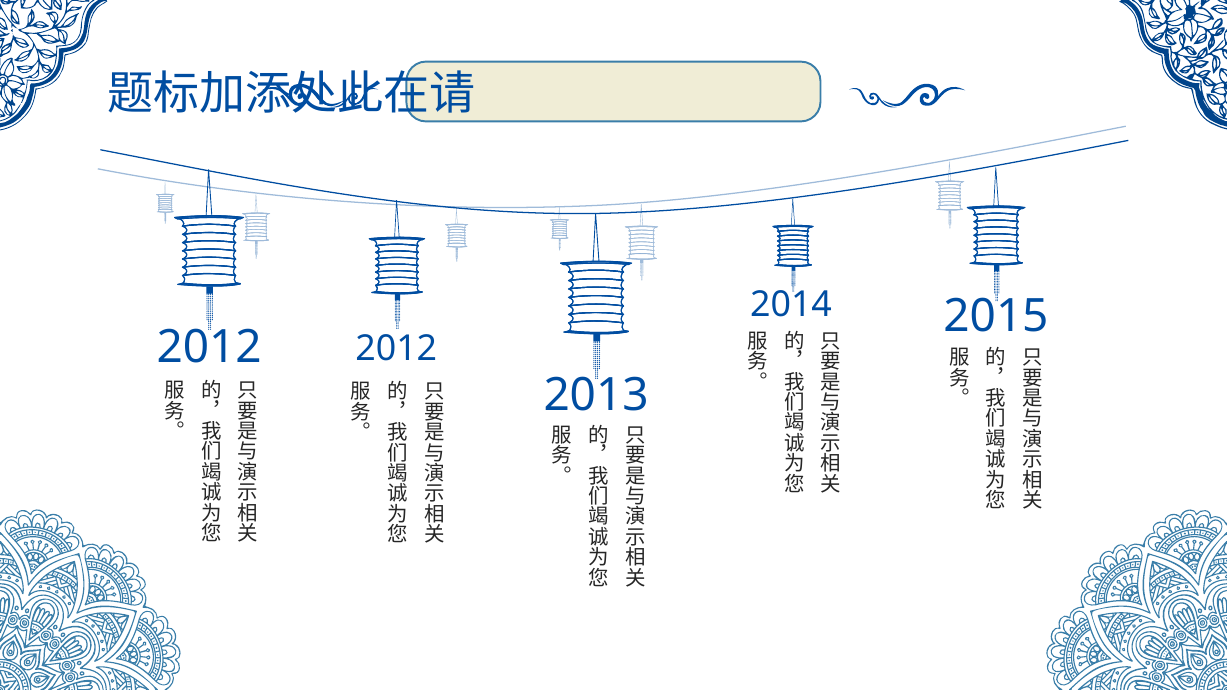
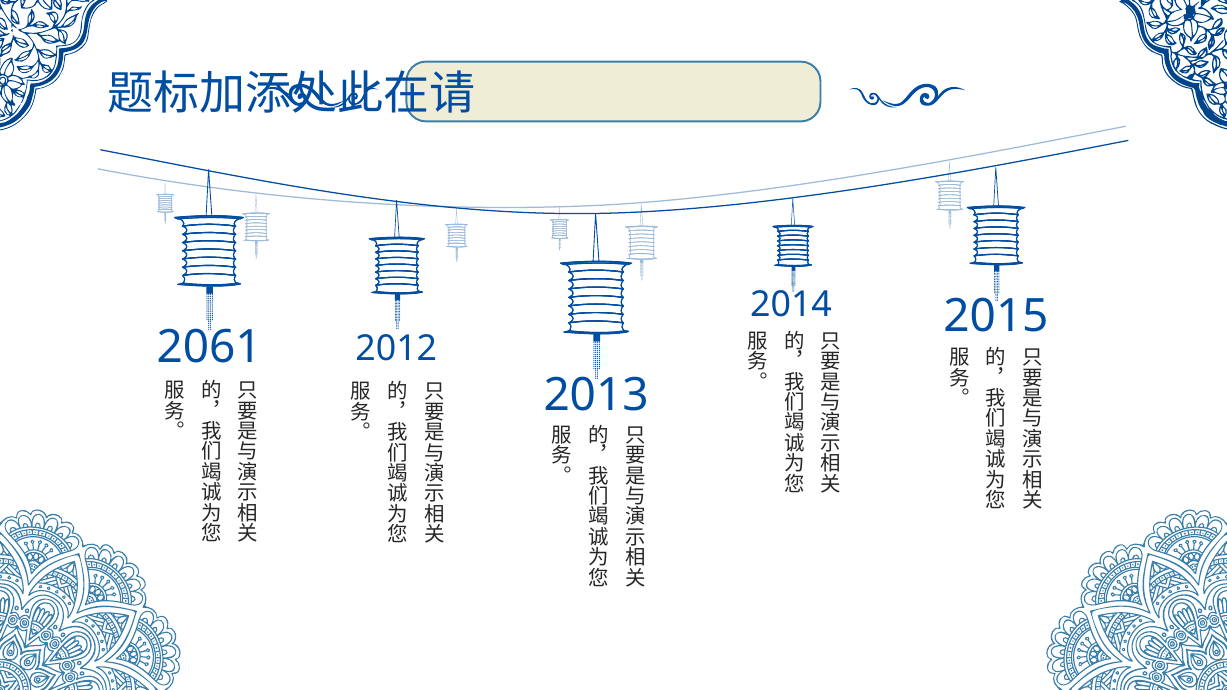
2012 at (209, 347): 2012 -> 2061
